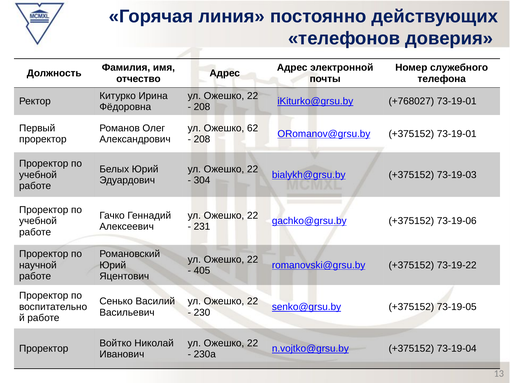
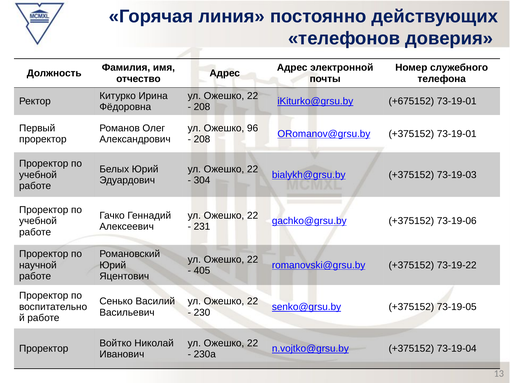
+768027: +768027 -> +675152
62: 62 -> 96
